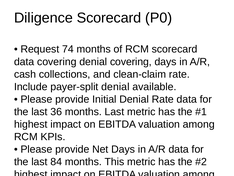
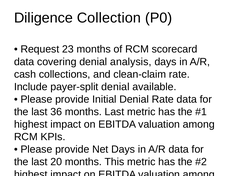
Diligence Scorecard: Scorecard -> Collection
74: 74 -> 23
denial covering: covering -> analysis
84: 84 -> 20
